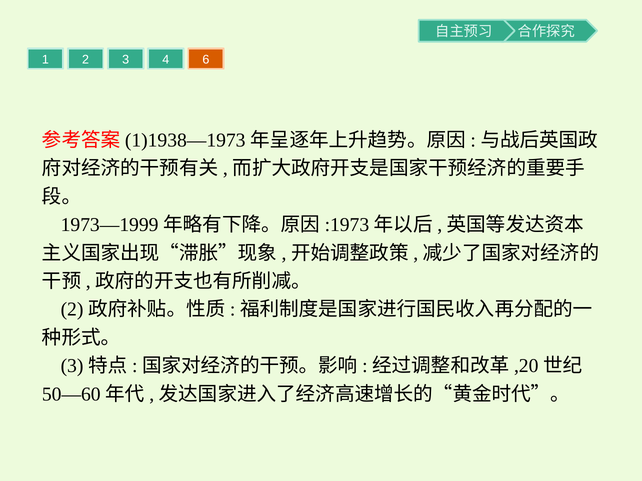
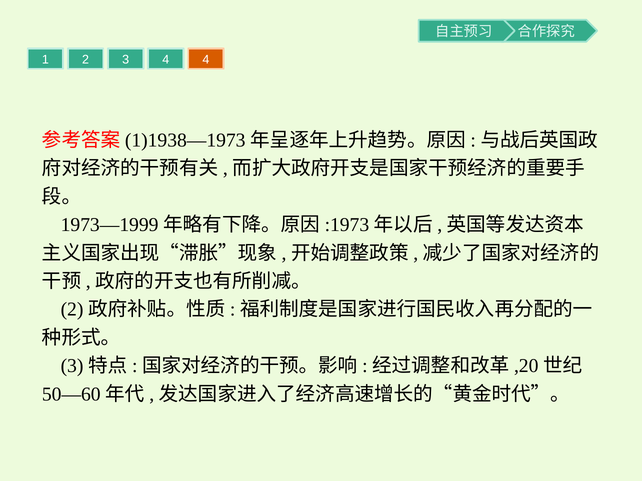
4 6: 6 -> 4
